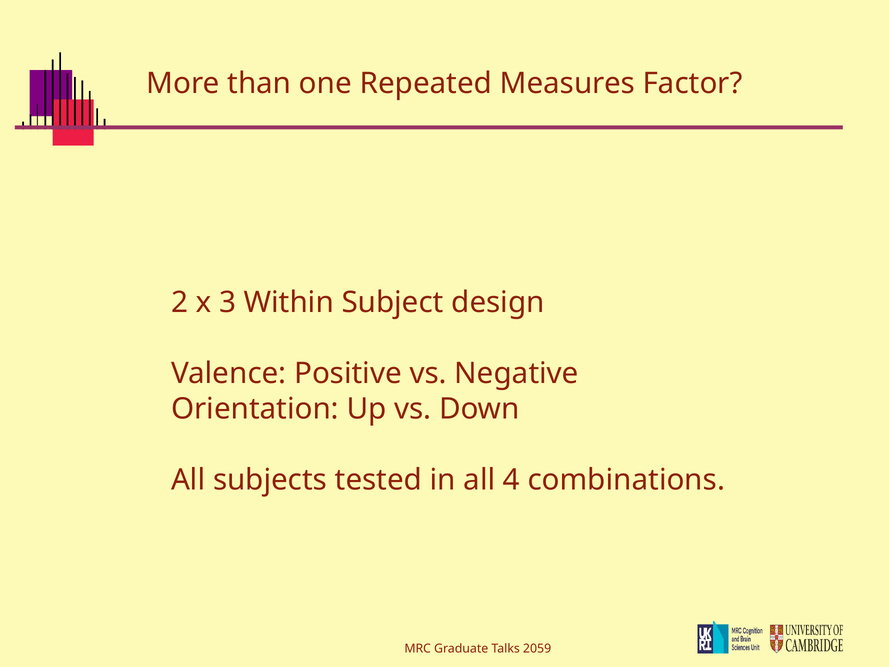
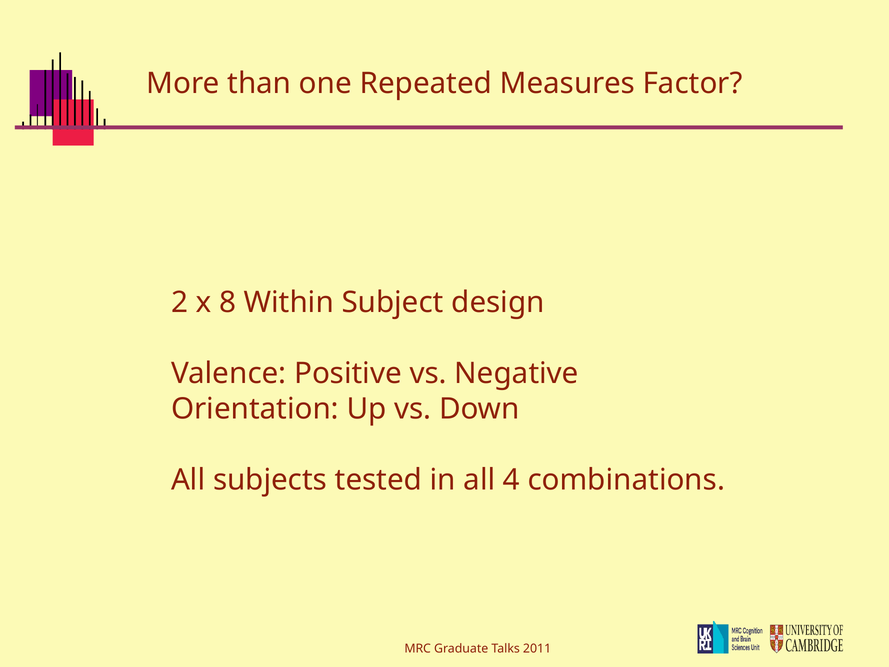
3: 3 -> 8
2059: 2059 -> 2011
